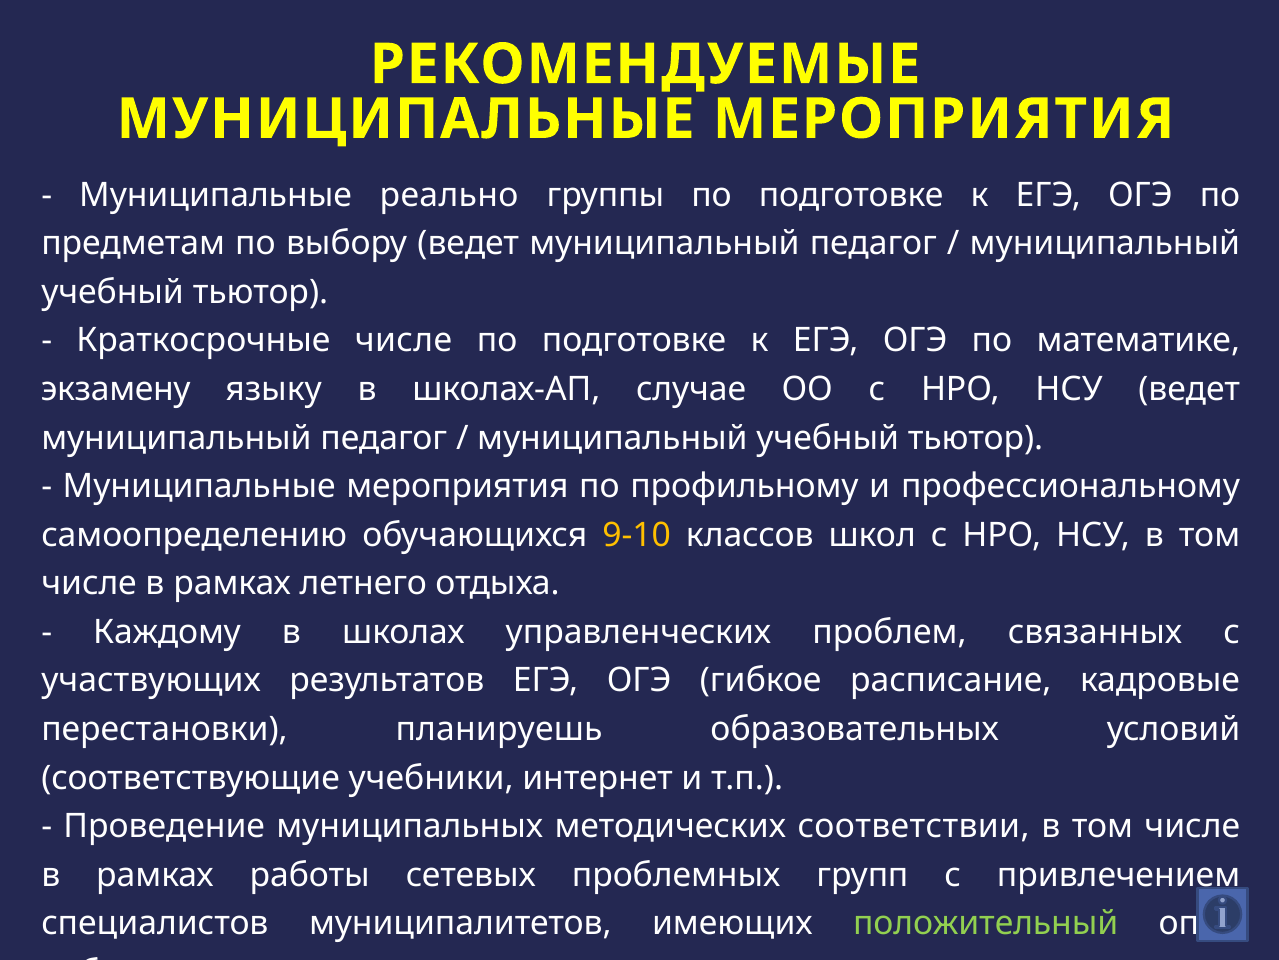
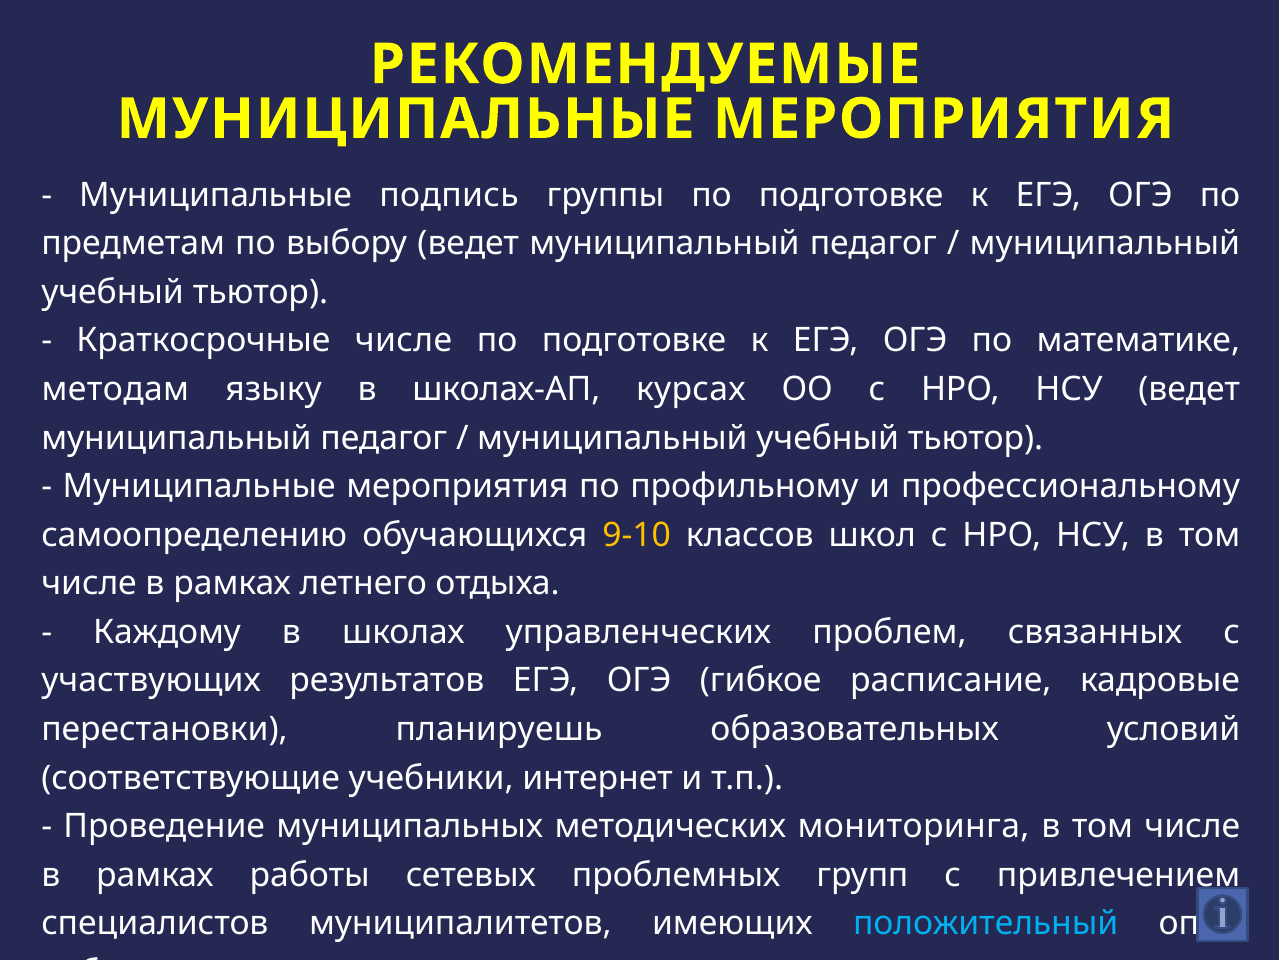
реально: реально -> подпись
экзамену: экзамену -> методам
случае: случае -> курсах
соответствии: соответствии -> мониторинга
положительный colour: light green -> light blue
